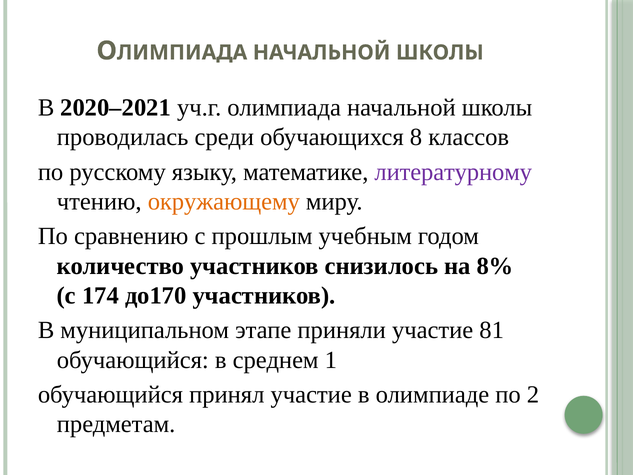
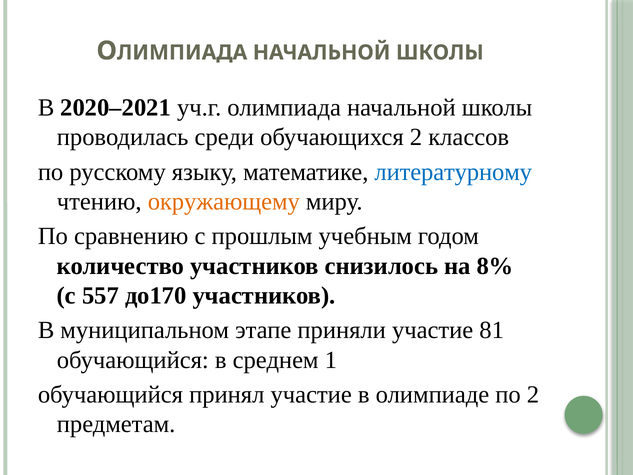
обучающихся 8: 8 -> 2
литературному colour: purple -> blue
174: 174 -> 557
